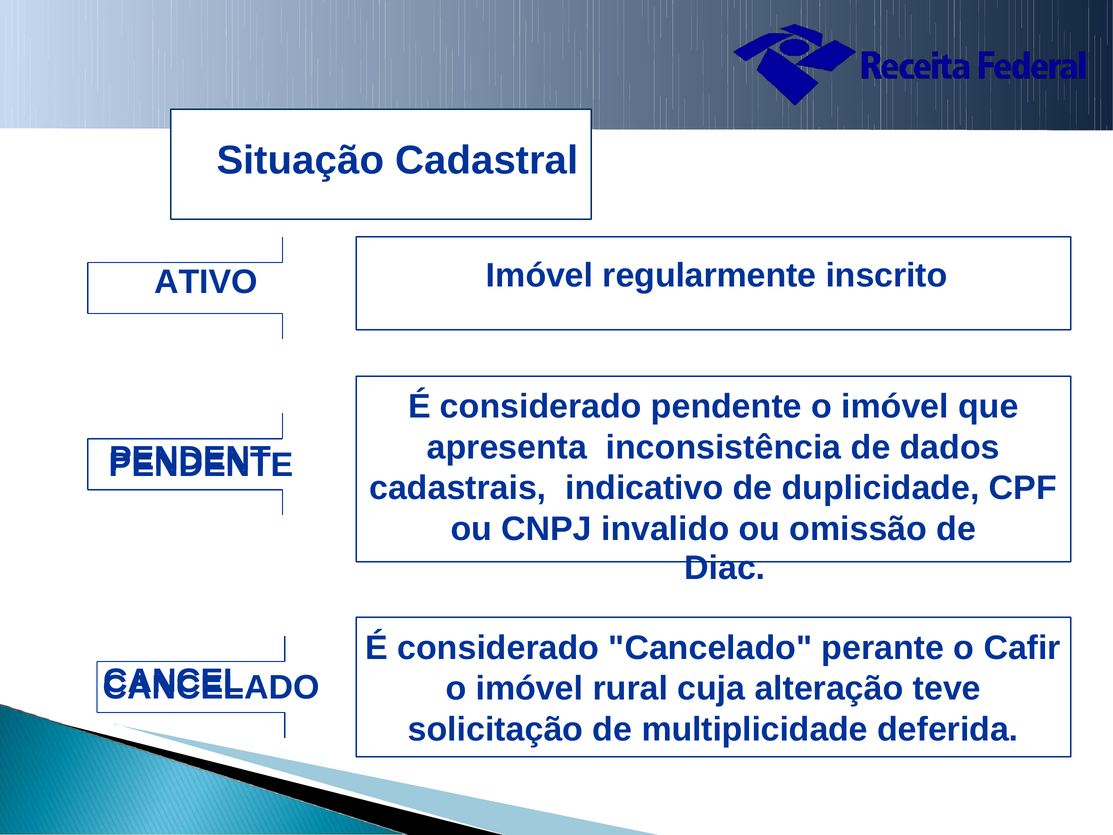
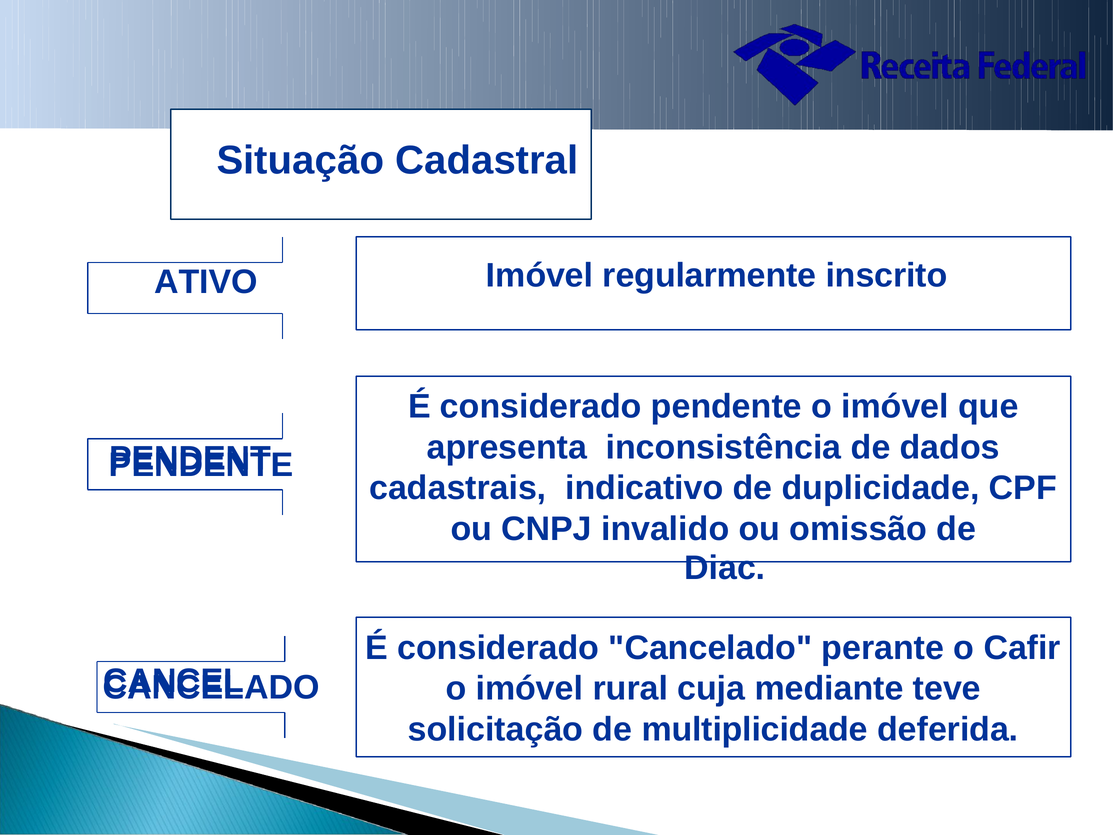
alteração: alteração -> mediante
